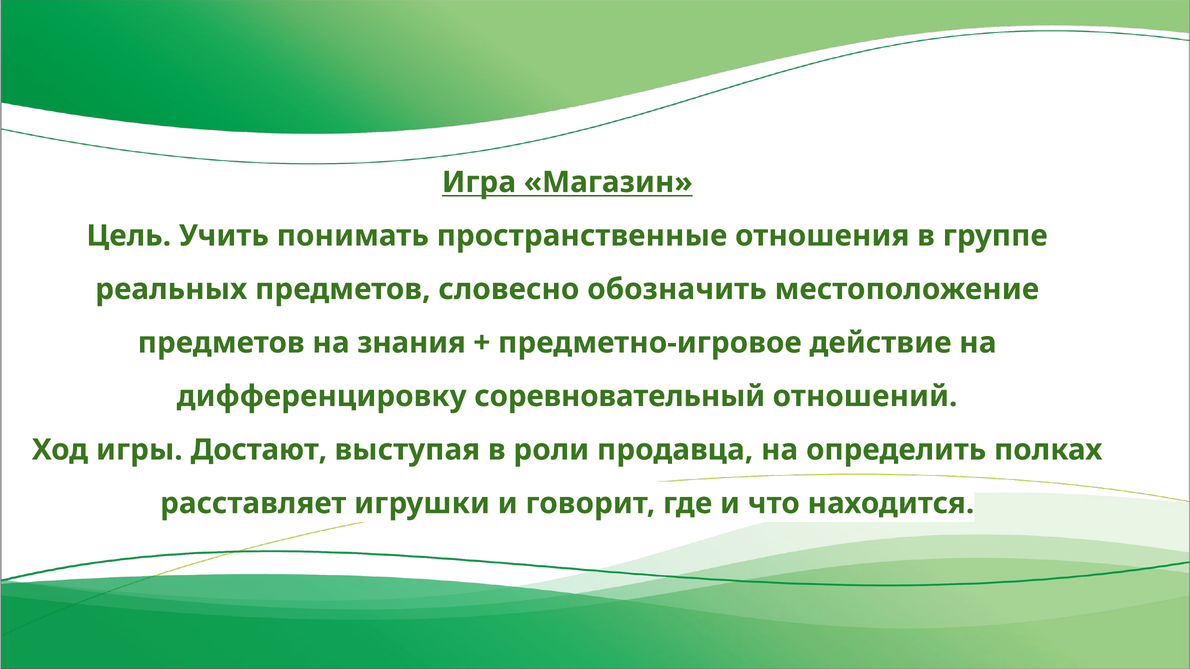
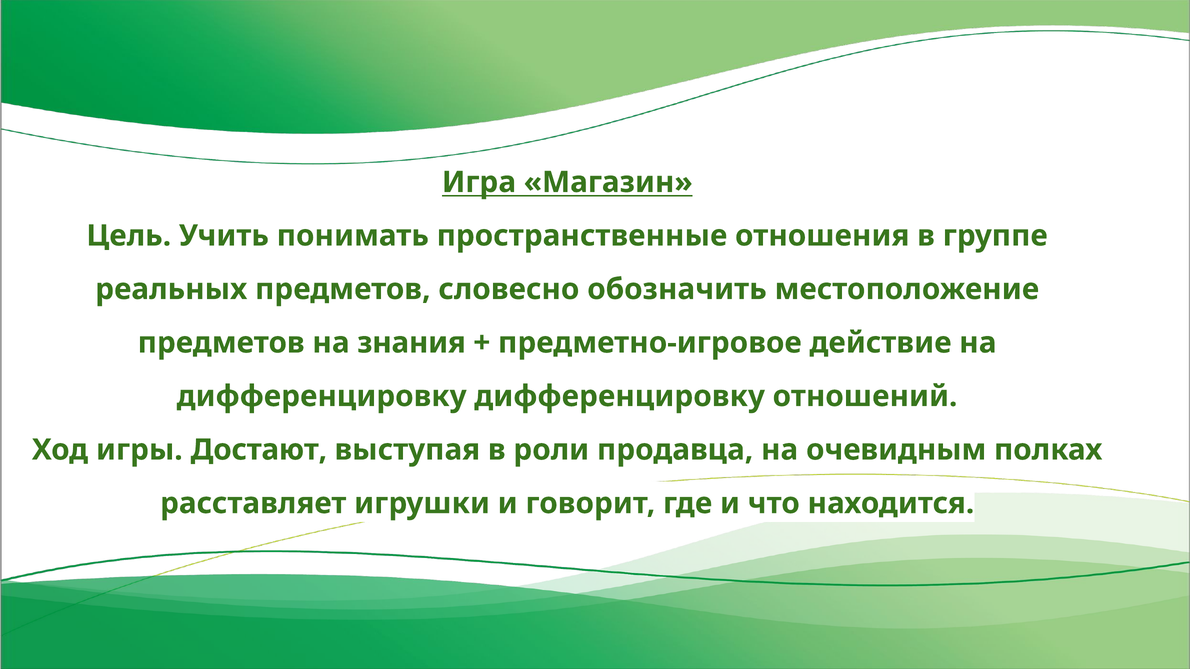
дифференцировку соревновательный: соревновательный -> дифференцировку
определить: определить -> очевидным
